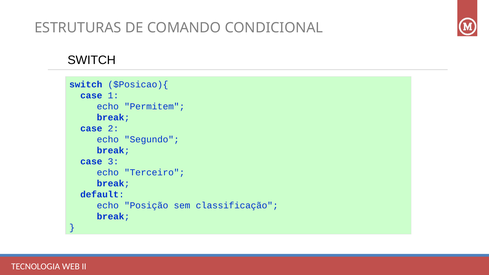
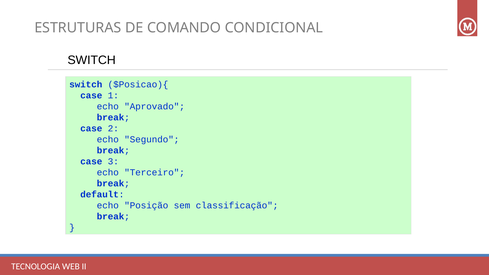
Permitem: Permitem -> Aprovado
